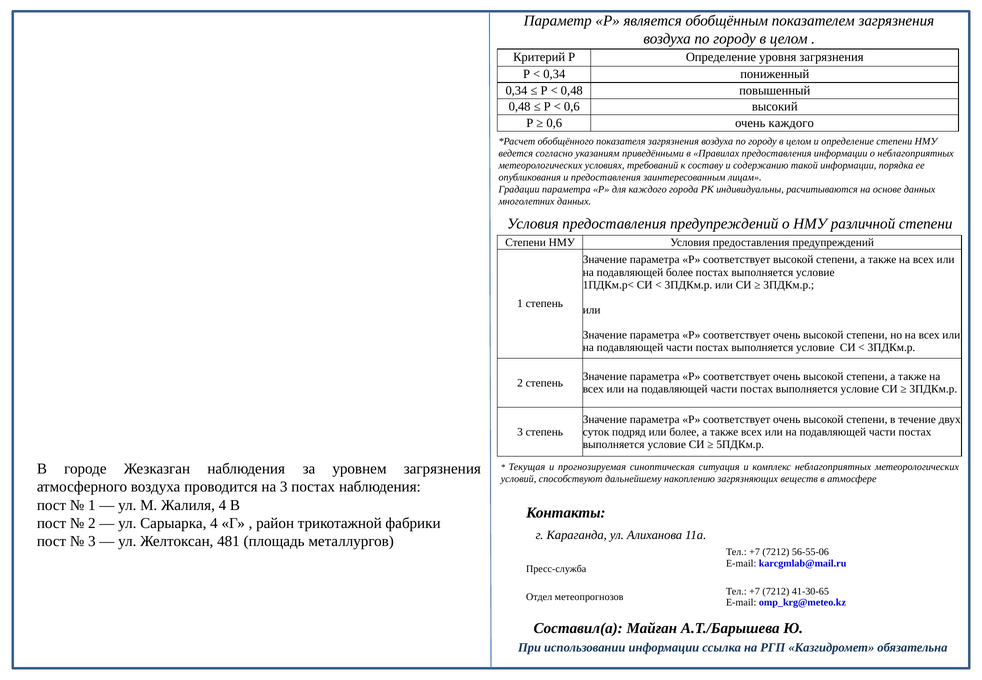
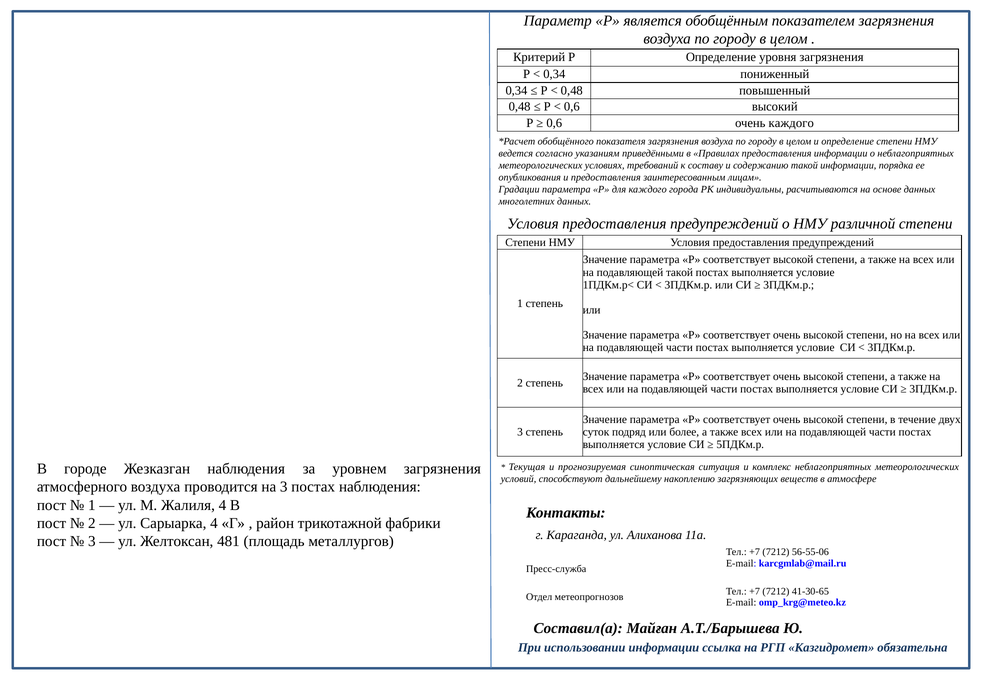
подавляющей более: более -> такой
